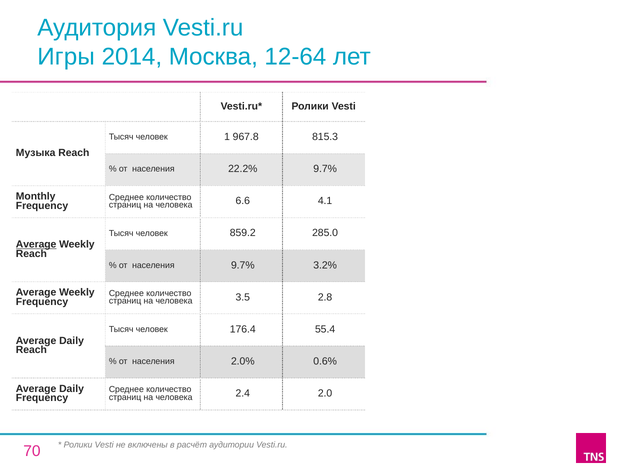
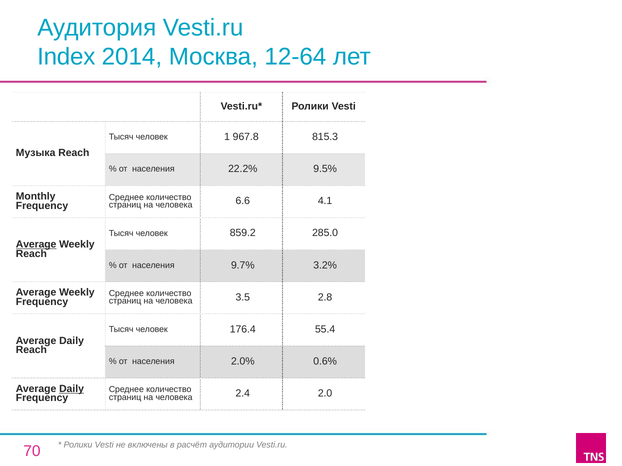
Игры: Игры -> Index
22.2% 9.7%: 9.7% -> 9.5%
Daily at (72, 389) underline: none -> present
